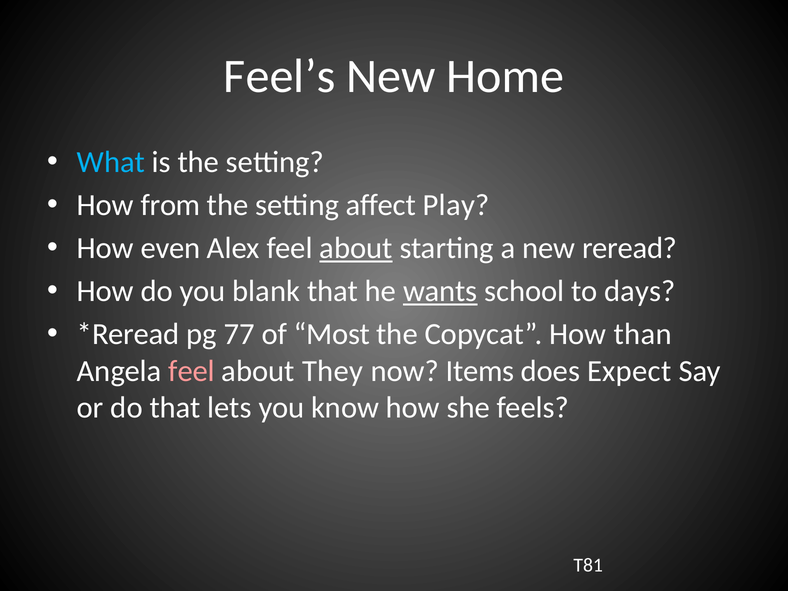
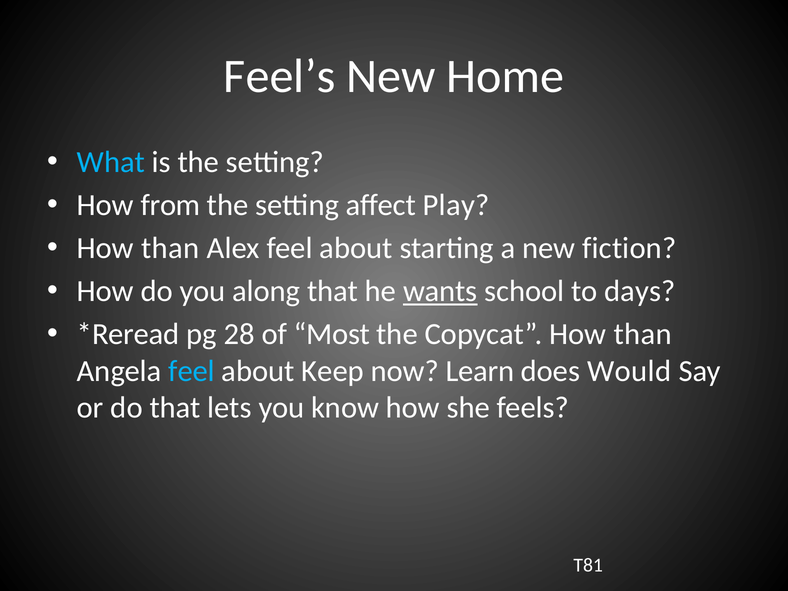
even at (170, 248): even -> than
about at (356, 248) underline: present -> none
reread: reread -> fiction
blank: blank -> along
77: 77 -> 28
feel at (192, 371) colour: pink -> light blue
They: They -> Keep
Items: Items -> Learn
Expect: Expect -> Would
